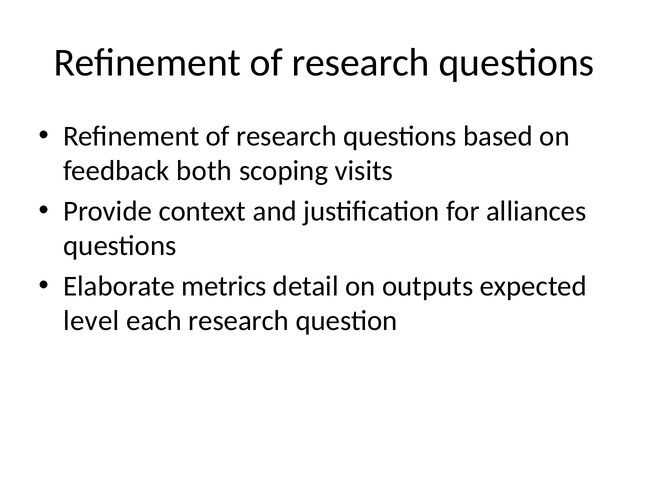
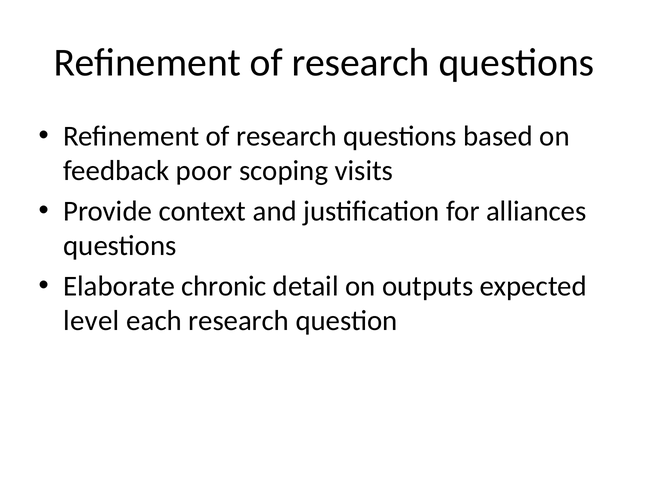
both: both -> poor
metrics: metrics -> chronic
